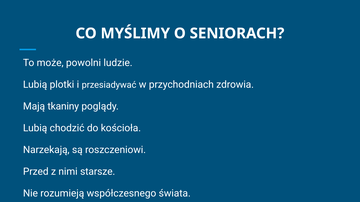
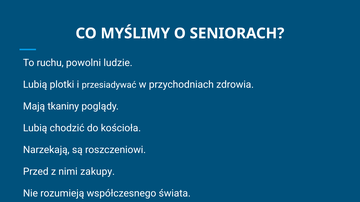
może: może -> ruchu
starsze: starsze -> zakupy
